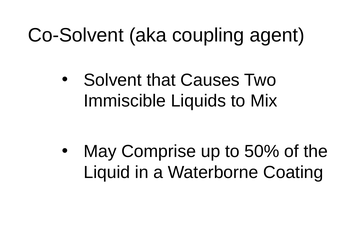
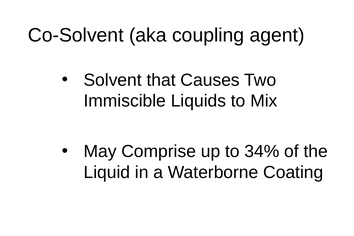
50%: 50% -> 34%
